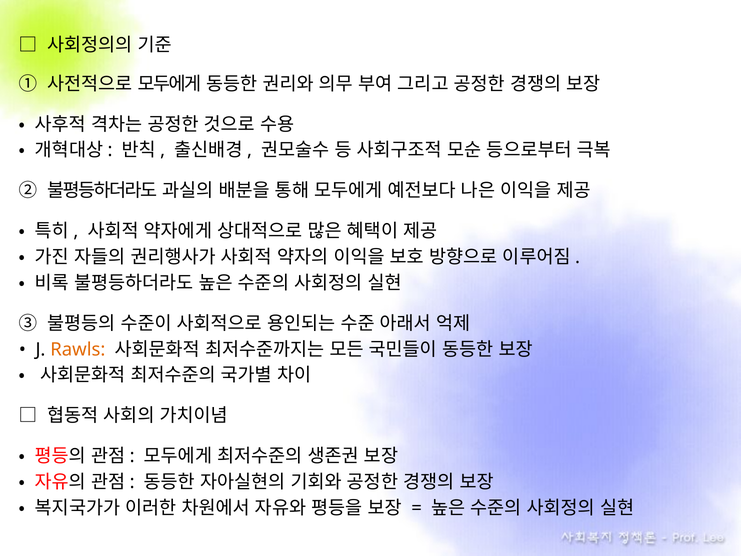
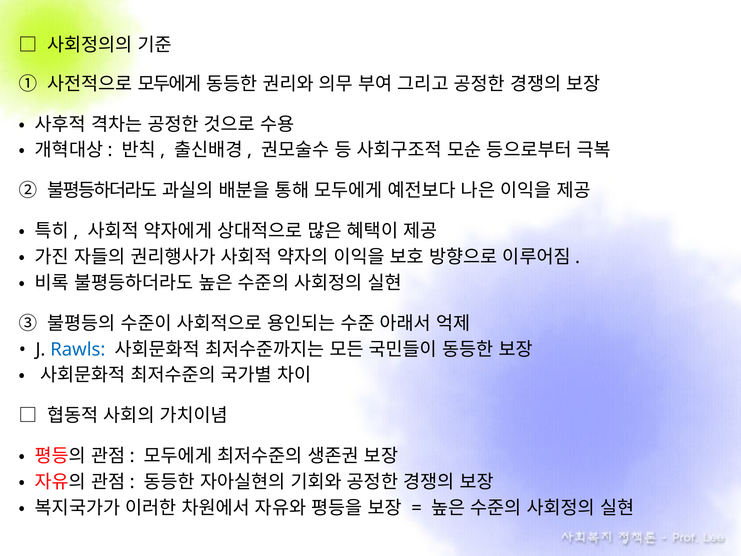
Rawls colour: orange -> blue
